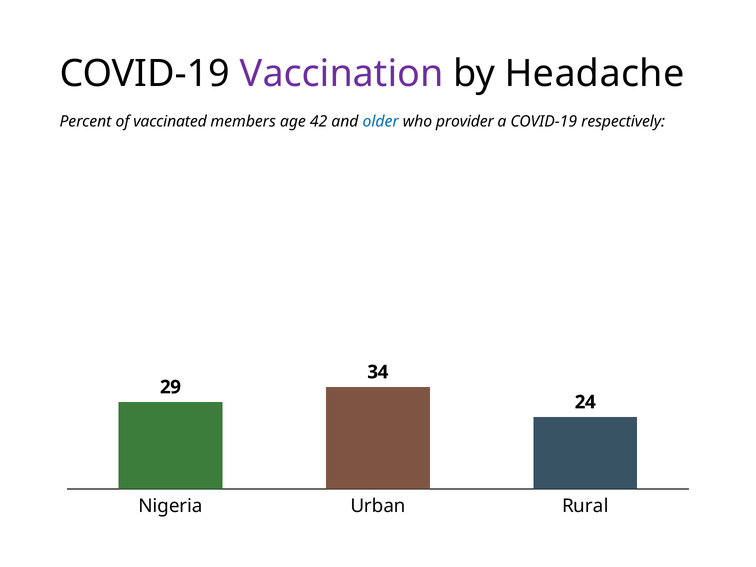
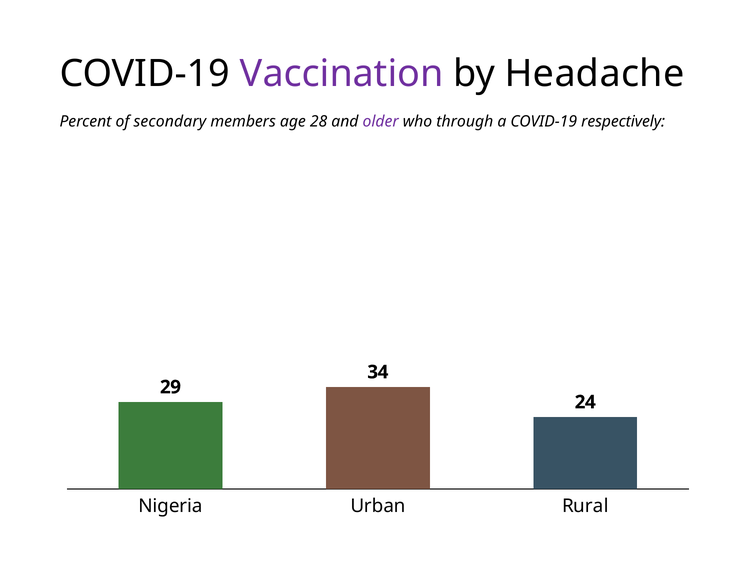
vaccinated: vaccinated -> secondary
42: 42 -> 28
older colour: blue -> purple
provider: provider -> through
